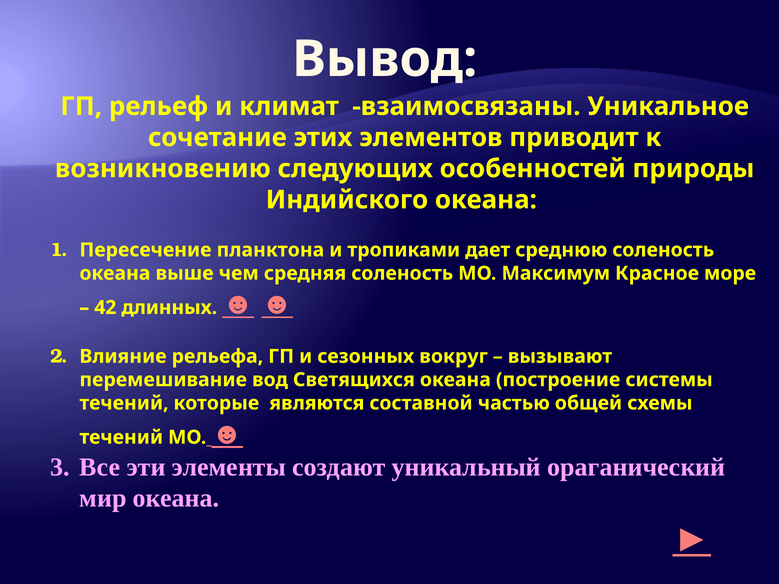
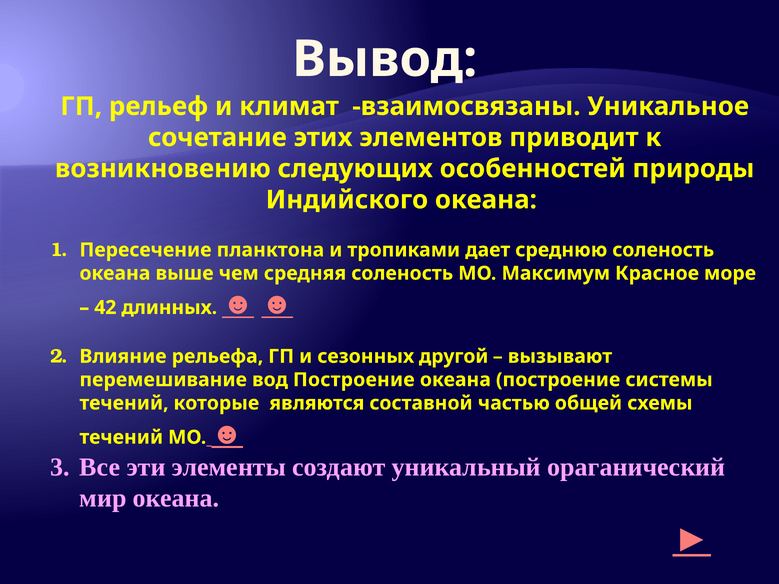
вокруг: вокруг -> другой
вод Светящихся: Светящихся -> Построение
